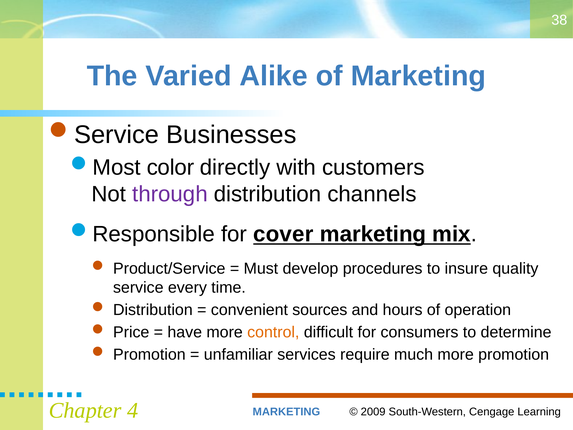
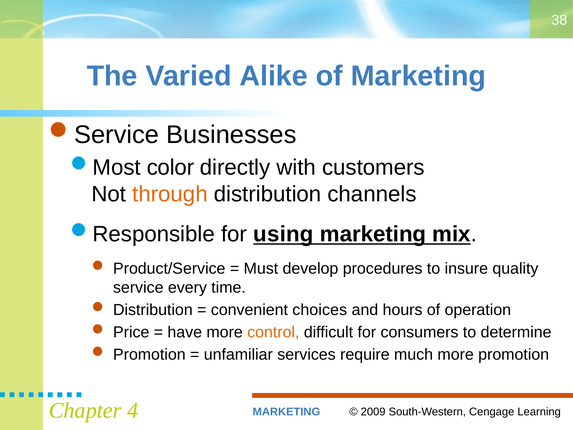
through colour: purple -> orange
cover: cover -> using
sources: sources -> choices
